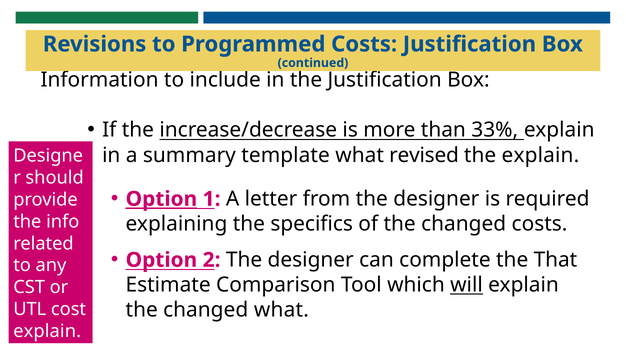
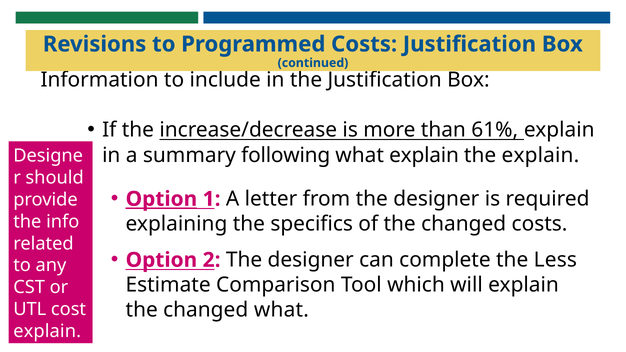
33%: 33% -> 61%
template: template -> following
what revised: revised -> explain
That: That -> Less
will underline: present -> none
